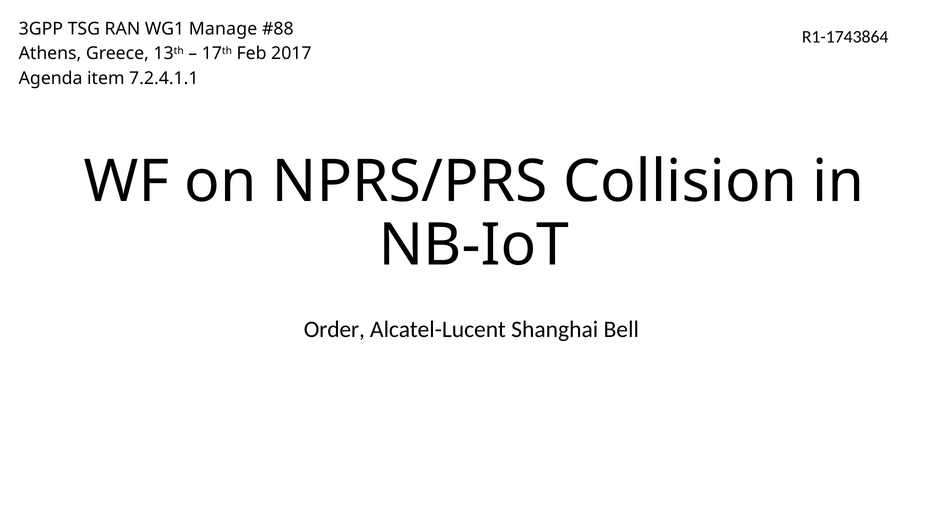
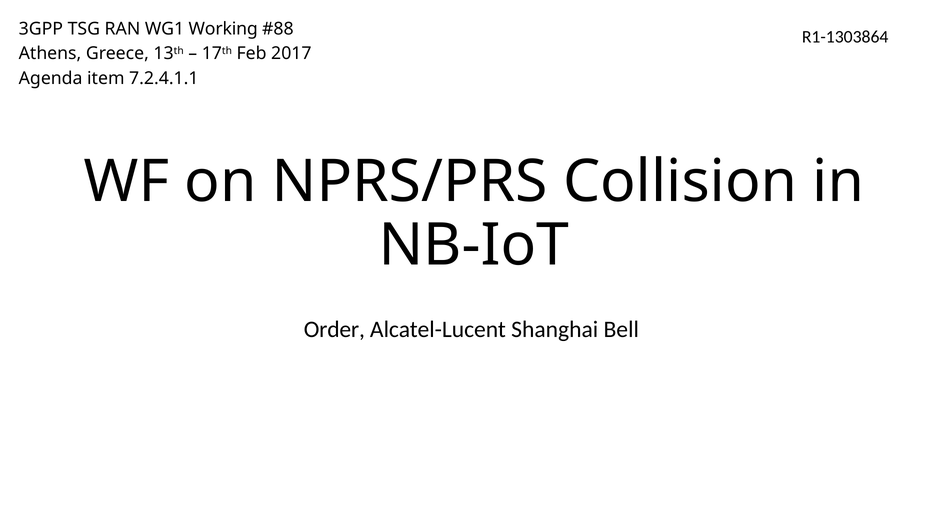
Manage: Manage -> Working
R1-1743864: R1-1743864 -> R1-1303864
